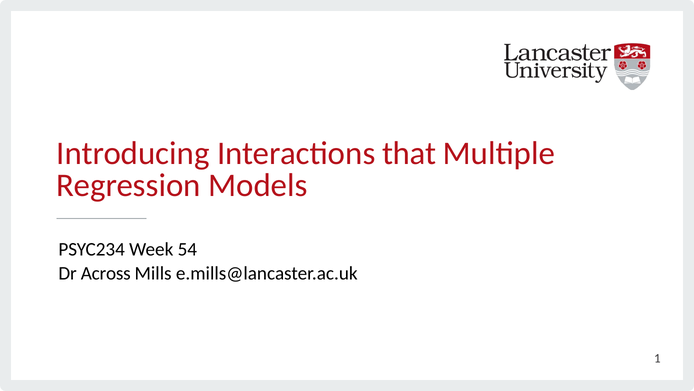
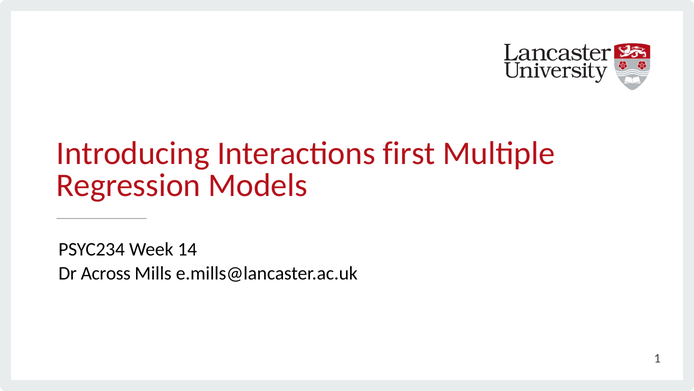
that: that -> first
54: 54 -> 14
